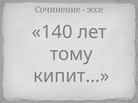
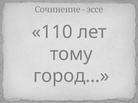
140: 140 -> 110
кипит…: кипит… -> город…
